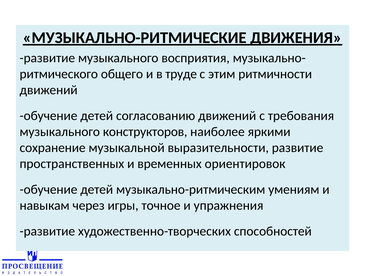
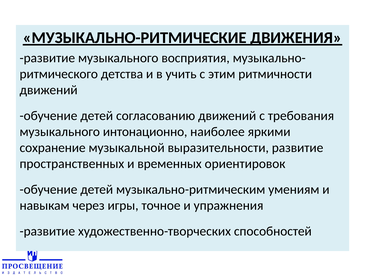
общего: общего -> детства
труде: труде -> учить
конструкторов: конструкторов -> интонационно
